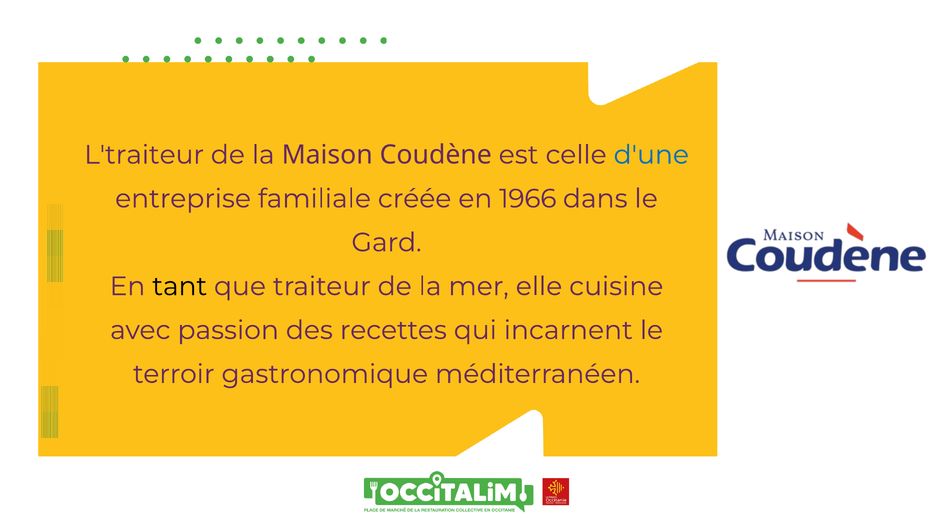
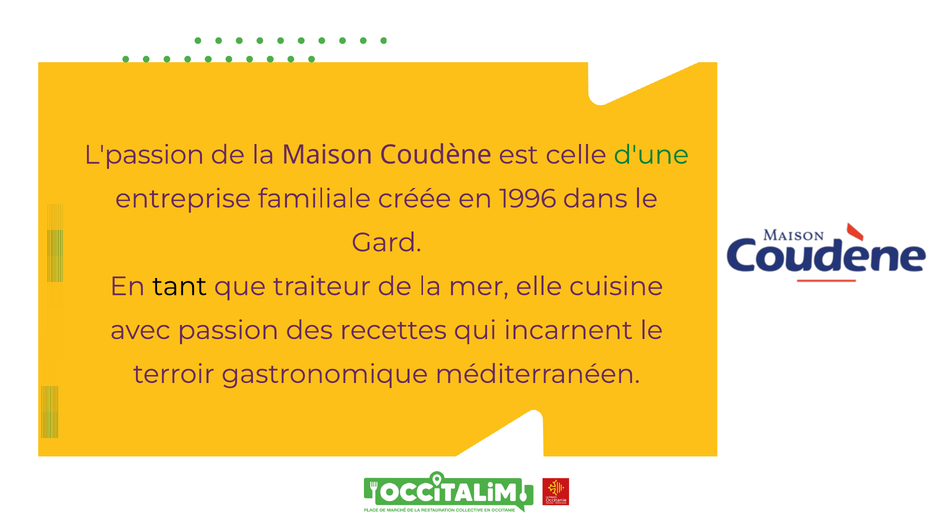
L'traiteur: L'traiteur -> L'passion
d'une colour: blue -> green
1966: 1966 -> 1996
